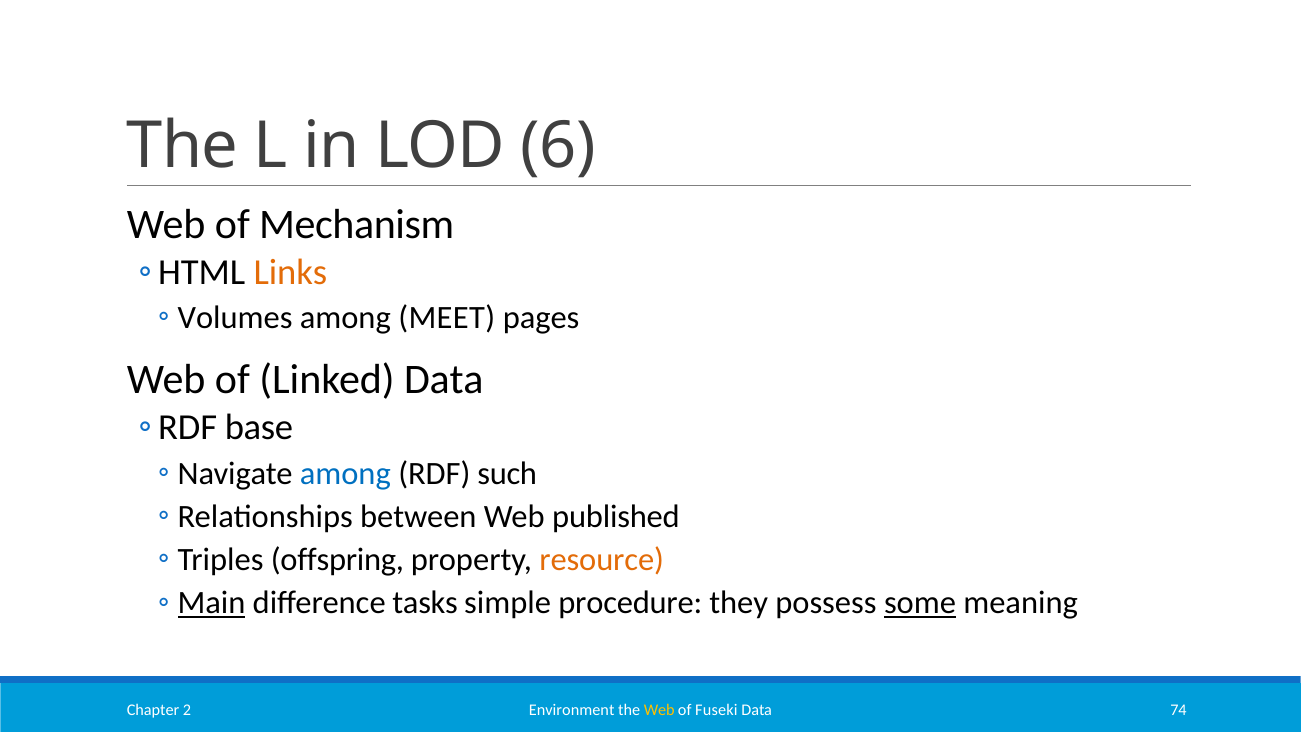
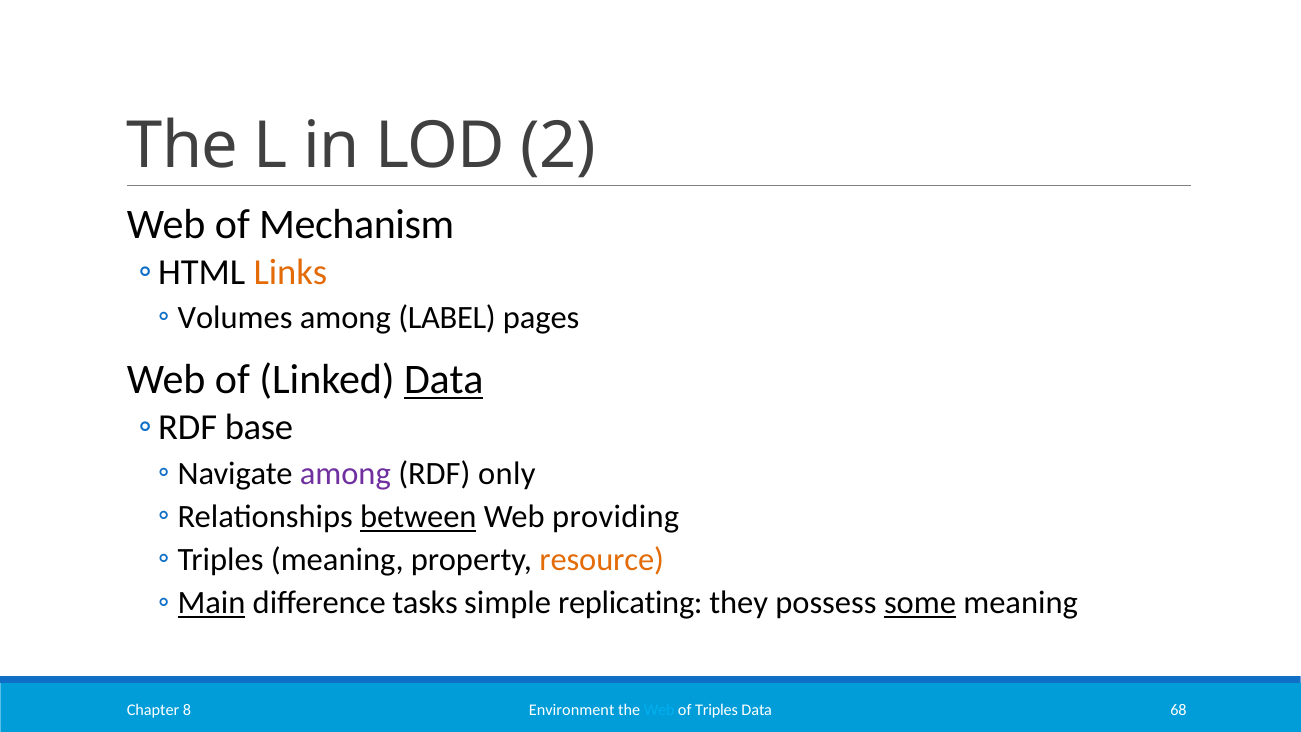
6: 6 -> 2
MEET: MEET -> LABEL
Data at (444, 380) underline: none -> present
among at (345, 473) colour: blue -> purple
such: such -> only
between underline: none -> present
published: published -> providing
Triples offspring: offspring -> meaning
procedure: procedure -> replicating
Web at (659, 710) colour: yellow -> light blue
of Fuseki: Fuseki -> Triples
74: 74 -> 68
2: 2 -> 8
